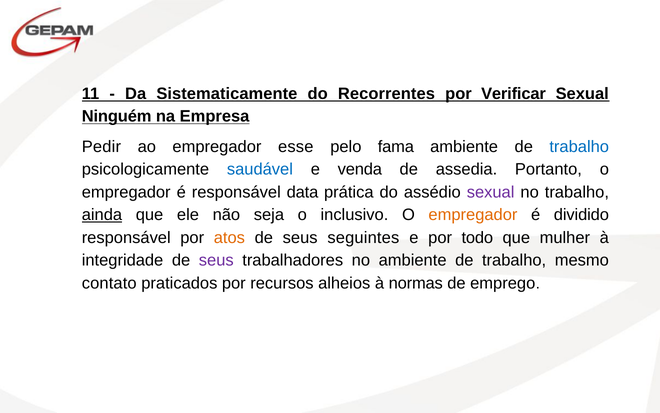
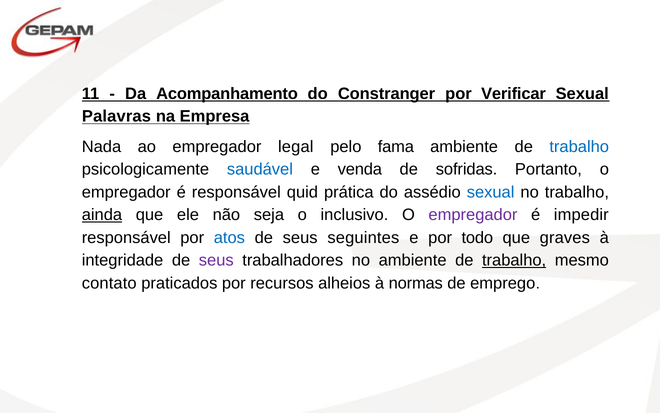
Sistematicamente: Sistematicamente -> Acompanhamento
Recorrentes: Recorrentes -> Constranger
Ninguém: Ninguém -> Palavras
Pedir: Pedir -> Nada
esse: esse -> legal
assedia: assedia -> sofridas
data: data -> quid
sexual at (491, 192) colour: purple -> blue
empregador at (473, 215) colour: orange -> purple
dividido: dividido -> impedir
atos colour: orange -> blue
mulher: mulher -> graves
trabalho at (514, 260) underline: none -> present
